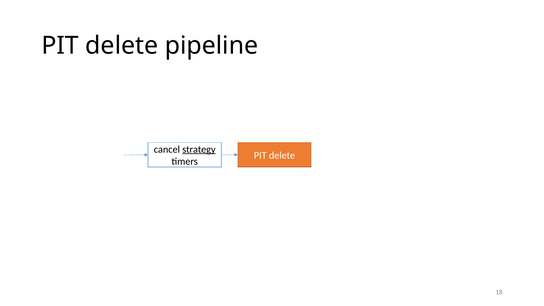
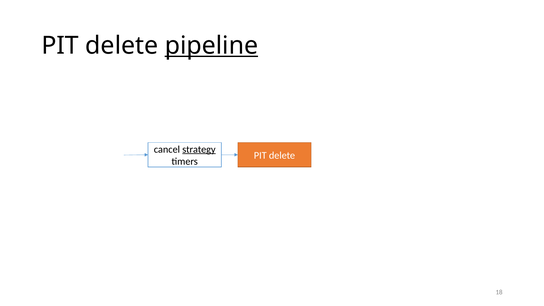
pipeline underline: none -> present
